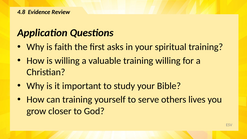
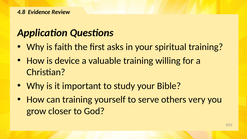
is willing: willing -> device
lives: lives -> very
